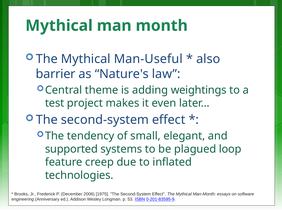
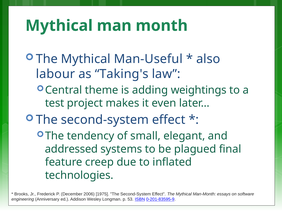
barrier: barrier -> labour
Nature's: Nature's -> Taking's
supported: supported -> addressed
loop: loop -> final
